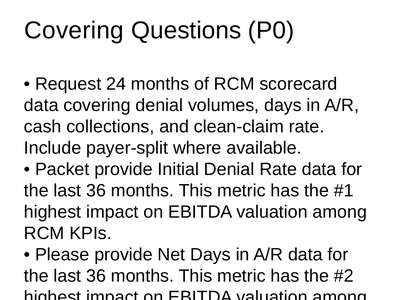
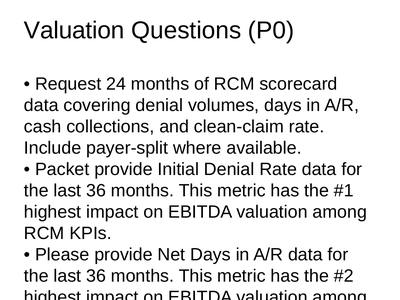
Covering at (74, 30): Covering -> Valuation
